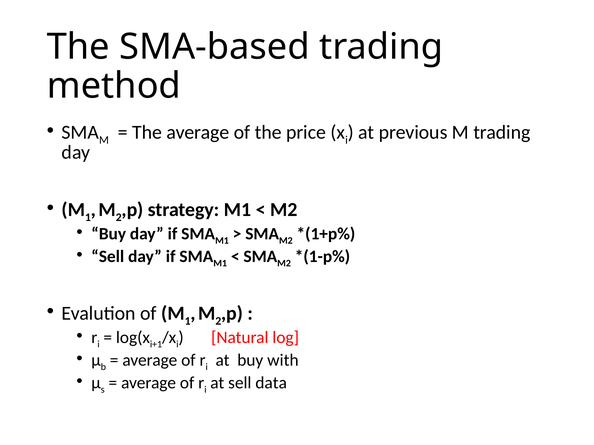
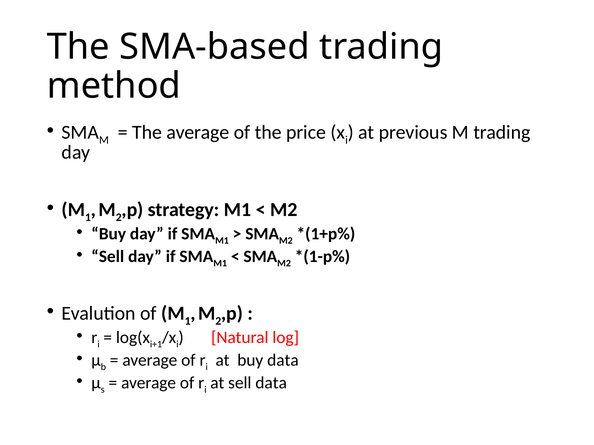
buy with: with -> data
